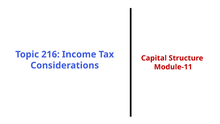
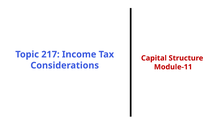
216: 216 -> 217
